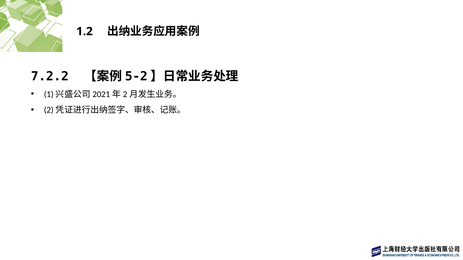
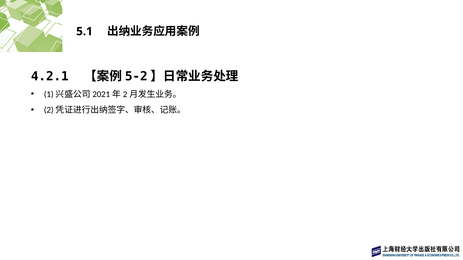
1.2: 1.2 -> 5.1
7.2.2: 7.2.2 -> 4.2.1
